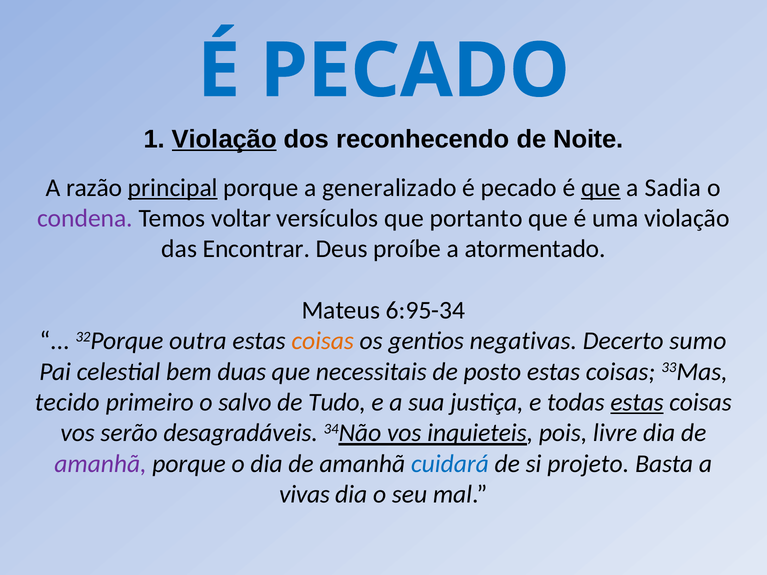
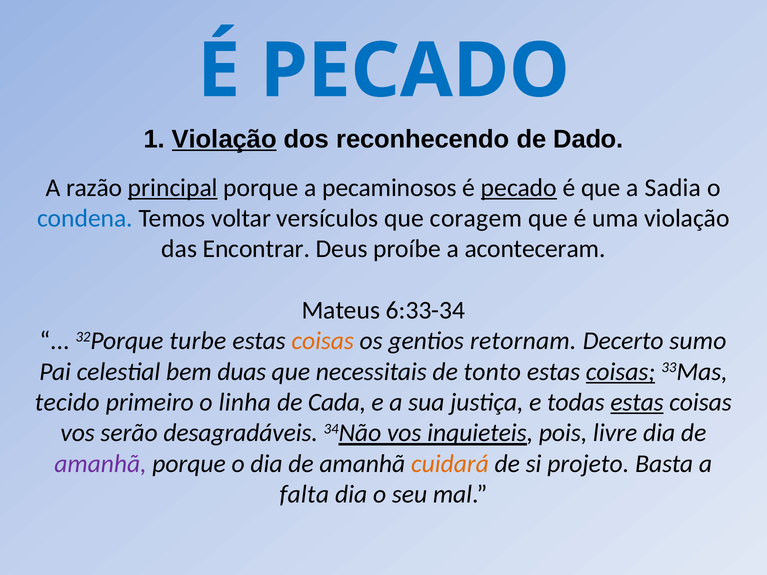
Noite: Noite -> Dado
generalizado: generalizado -> pecaminosos
pecado at (519, 188) underline: none -> present
que at (601, 188) underline: present -> none
condena colour: purple -> blue
portanto: portanto -> coragem
atormentado: atormentado -> aconteceram
6:95-34: 6:95-34 -> 6:33-34
outra: outra -> turbe
negativas: negativas -> retornam
posto: posto -> tonto
coisas at (620, 372) underline: none -> present
salvo: salvo -> linha
Tudo: Tudo -> Cada
cuidará colour: blue -> orange
vivas: vivas -> falta
